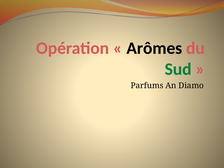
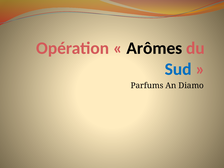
Sud colour: green -> blue
